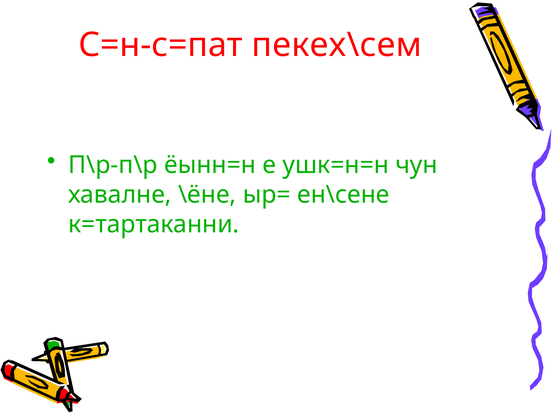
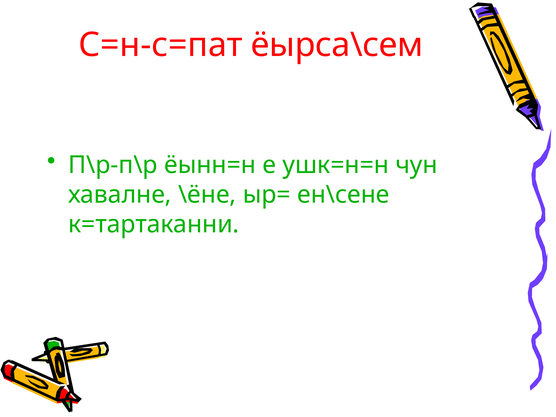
пекех\сем: пекех\сем -> ёырса\сем
